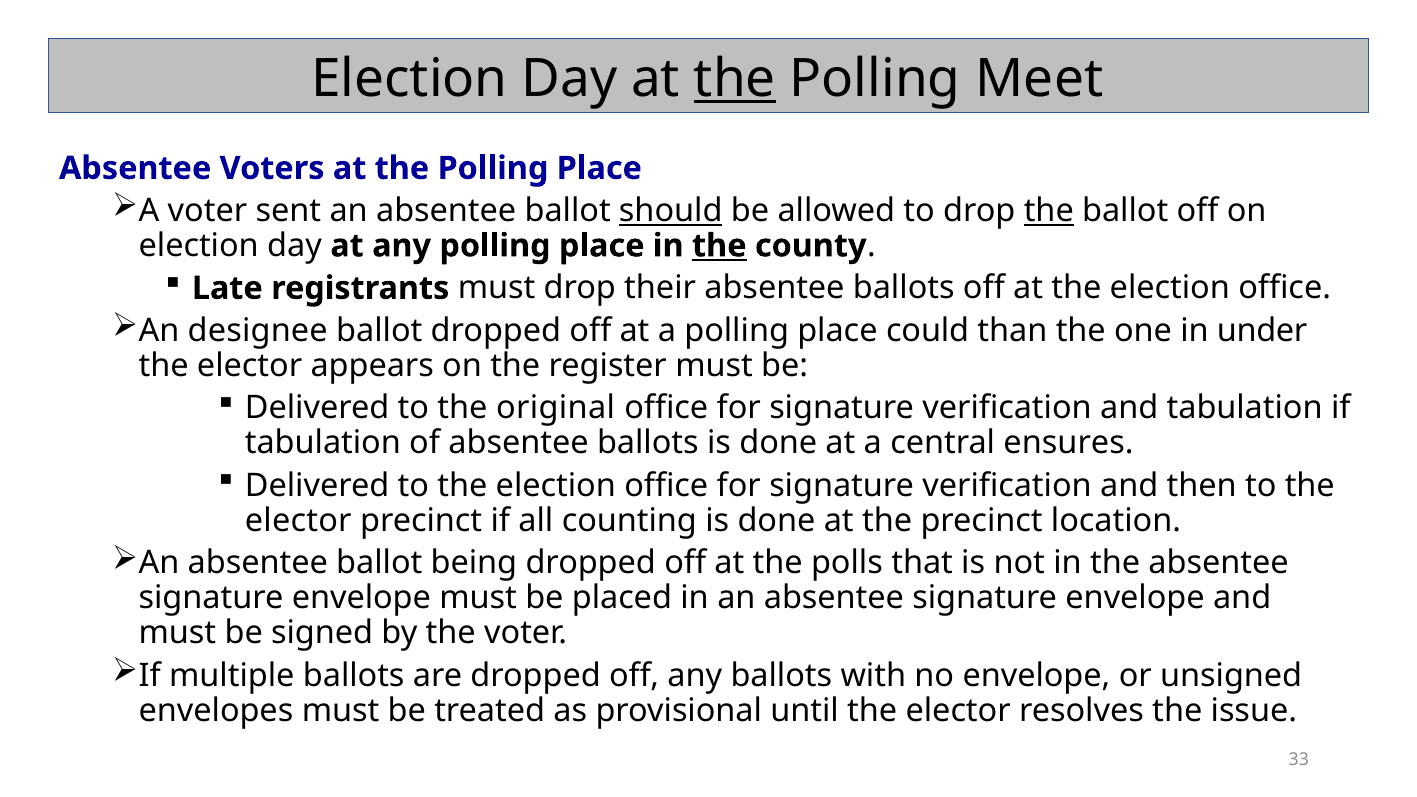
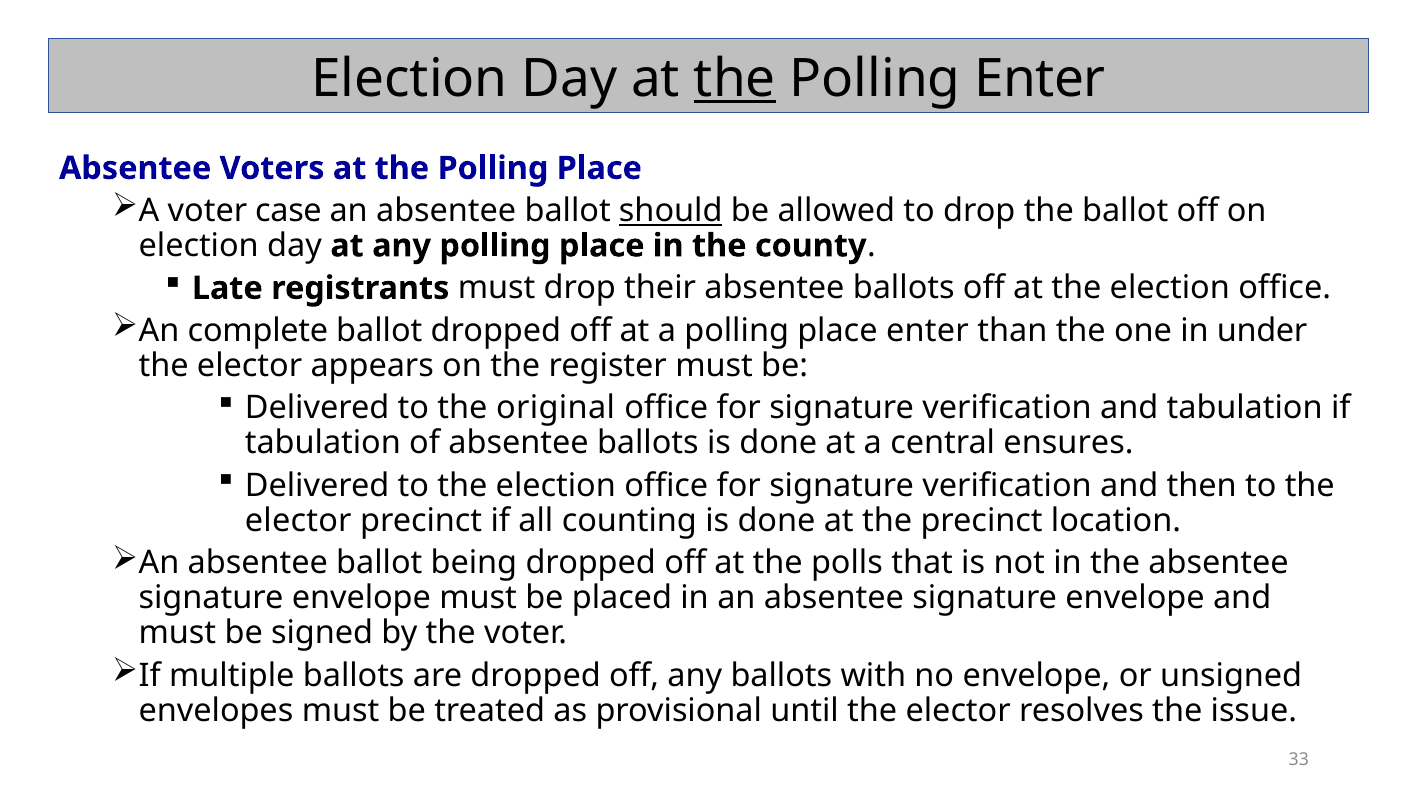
Polling Meet: Meet -> Enter
sent: sent -> case
the at (1049, 211) underline: present -> none
the at (719, 246) underline: present -> none
designee: designee -> complete
place could: could -> enter
